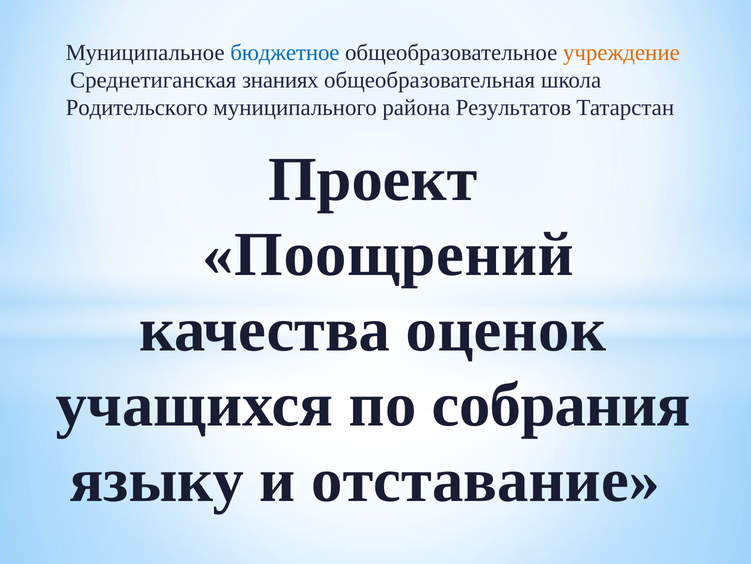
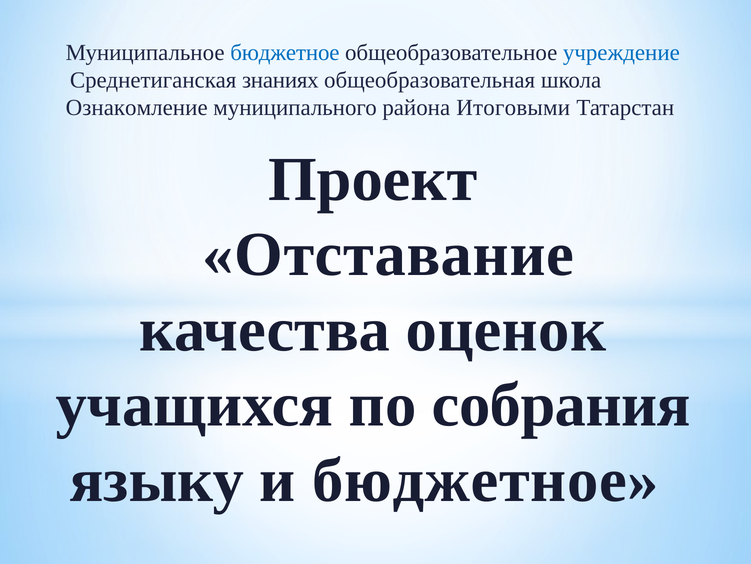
учреждение colour: orange -> blue
Родительского: Родительского -> Ознакомление
Результатов: Результатов -> Итоговыми
Поощрений: Поощрений -> Отставание
и отставание: отставание -> бюджетное
